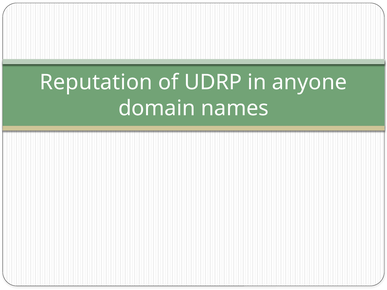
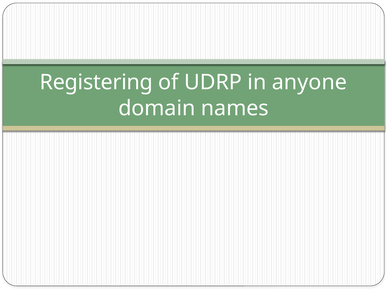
Reputation: Reputation -> Registering
